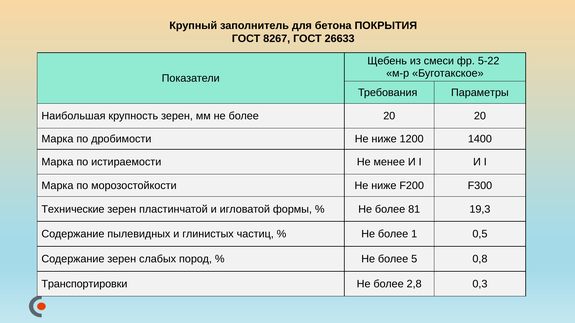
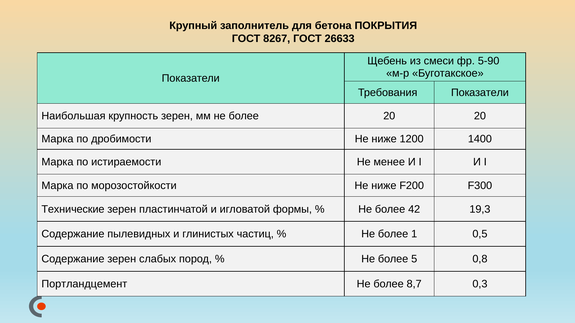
5-22: 5-22 -> 5-90
Требования Параметры: Параметры -> Показатели
81: 81 -> 42
Транспортировки: Транспортировки -> Портландцемент
2,8: 2,8 -> 8,7
